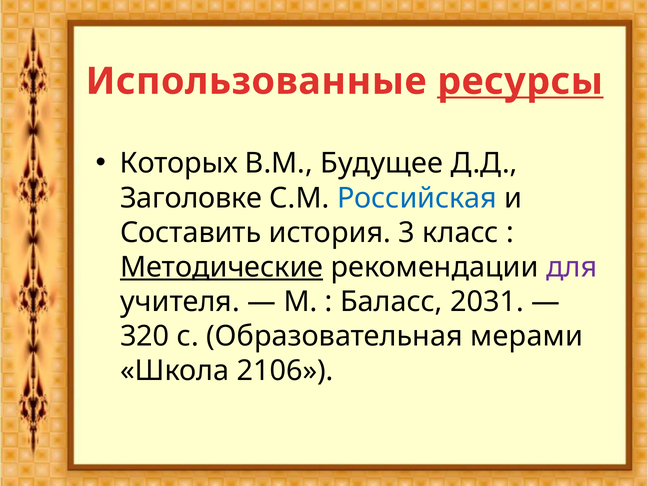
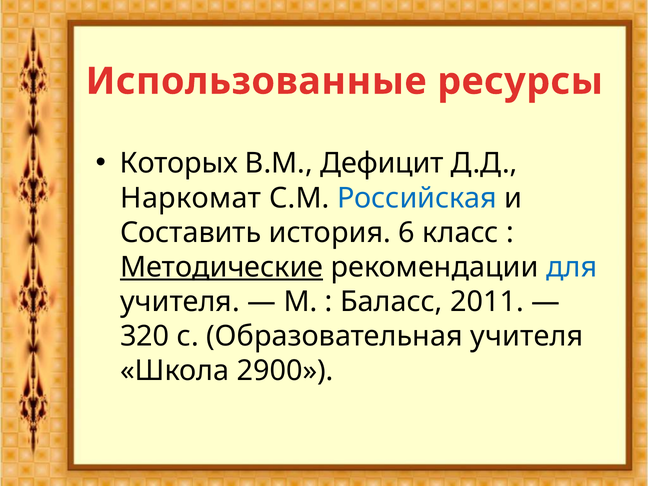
ресурсы underline: present -> none
Будущее: Будущее -> Дефицит
Заголовке: Заголовке -> Наркомат
3: 3 -> 6
для colour: purple -> blue
2031: 2031 -> 2011
Образовательная мерами: мерами -> учителя
2106: 2106 -> 2900
